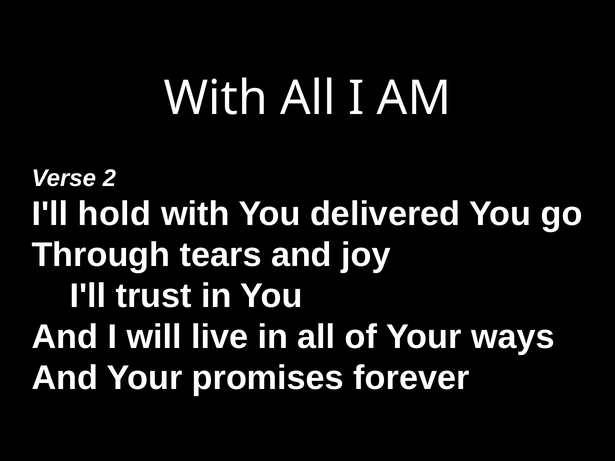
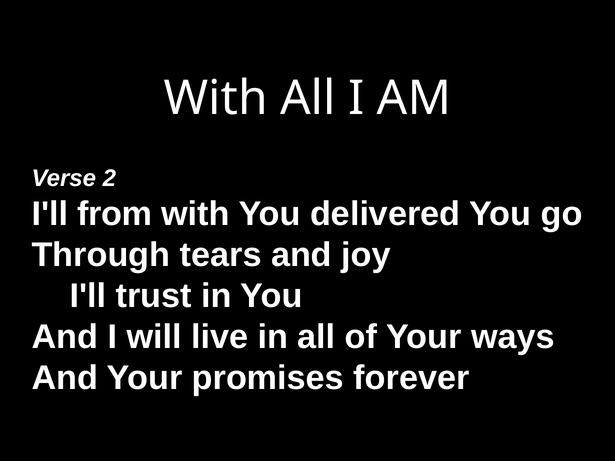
hold: hold -> from
